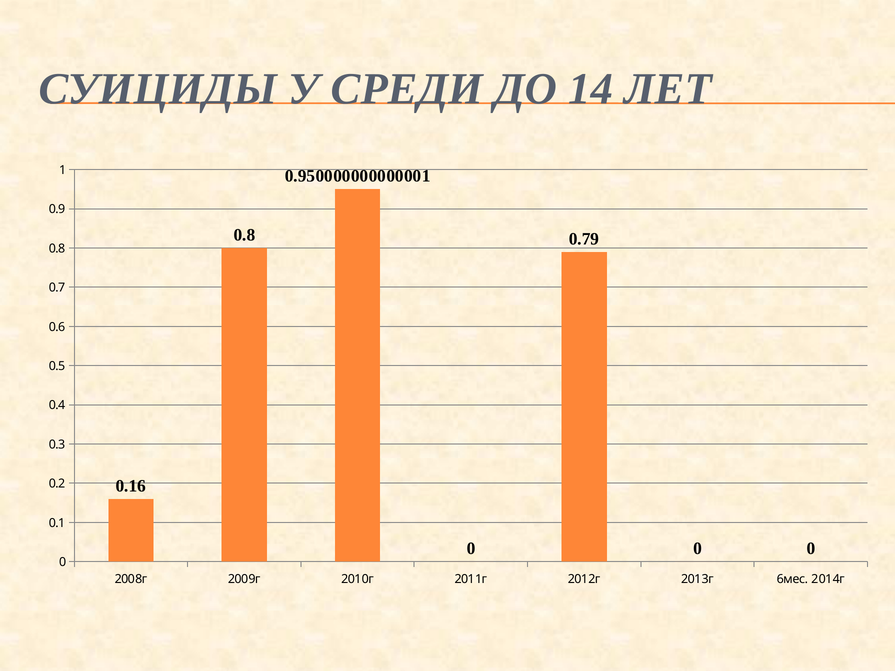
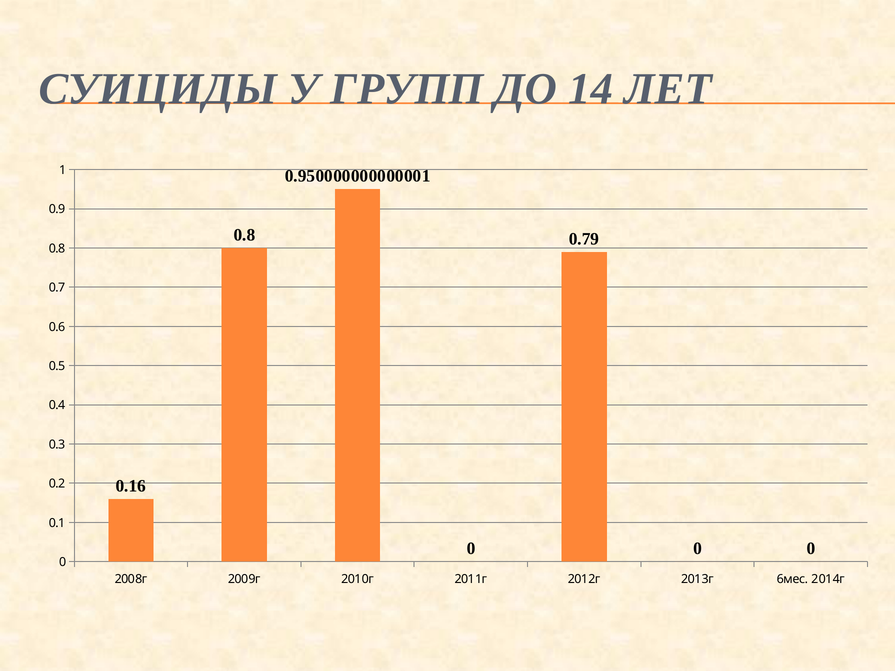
СРЕДИ: СРЕДИ -> ГРУПП
